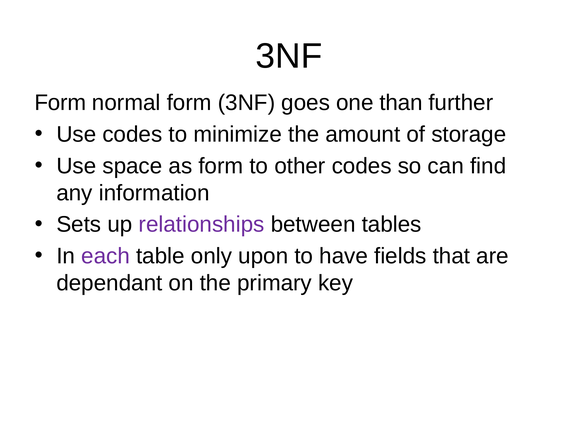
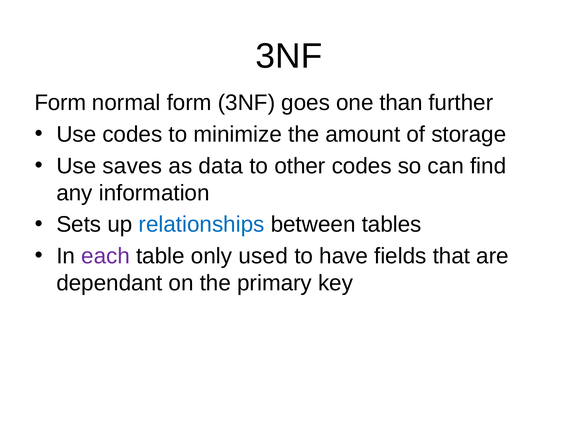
space: space -> saves
as form: form -> data
relationships colour: purple -> blue
upon: upon -> used
